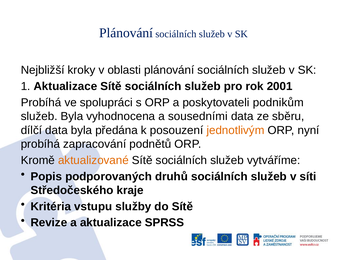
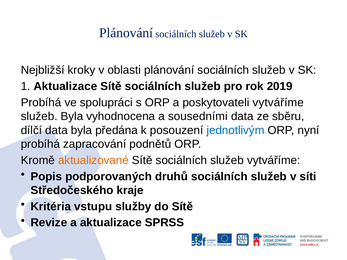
2001: 2001 -> 2019
poskytovateli podnikům: podnikům -> vytváříme
jednotlivým colour: orange -> blue
